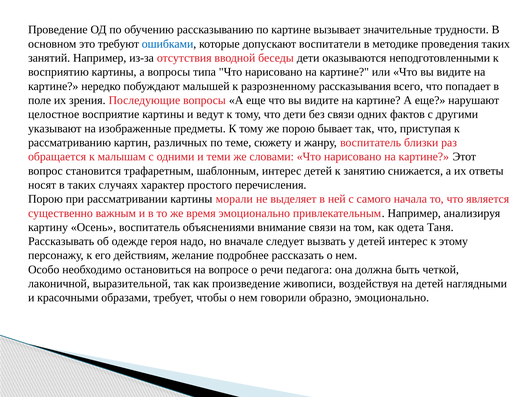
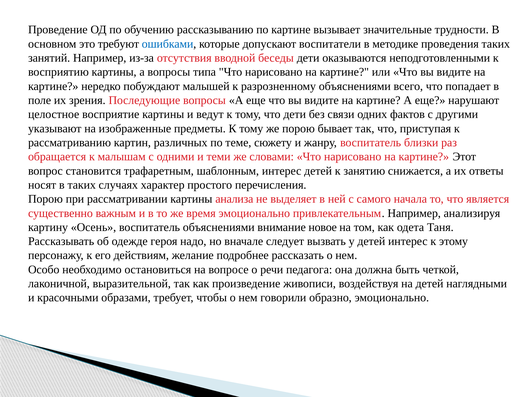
разрозненному рассказывания: рассказывания -> объяснениями
морали: морали -> анализа
внимание связи: связи -> новое
